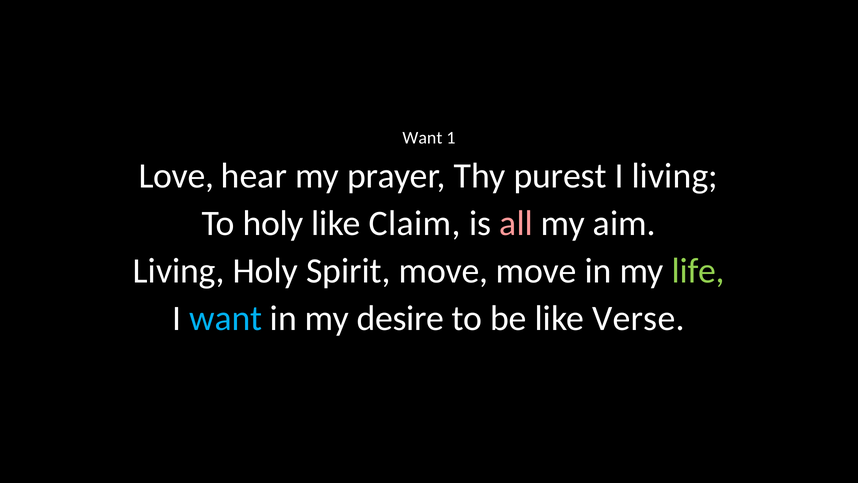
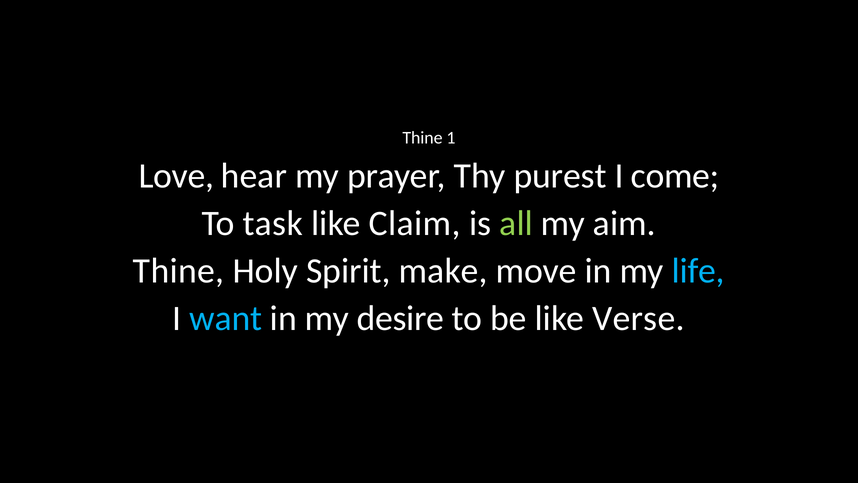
Want at (422, 138): Want -> Thine
I living: living -> come
To holy: holy -> task
all colour: pink -> light green
Living at (179, 271): Living -> Thine
Spirit move: move -> make
life colour: light green -> light blue
